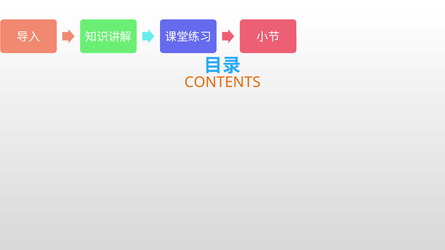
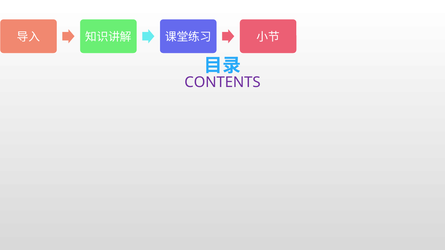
CONTENTS colour: orange -> purple
